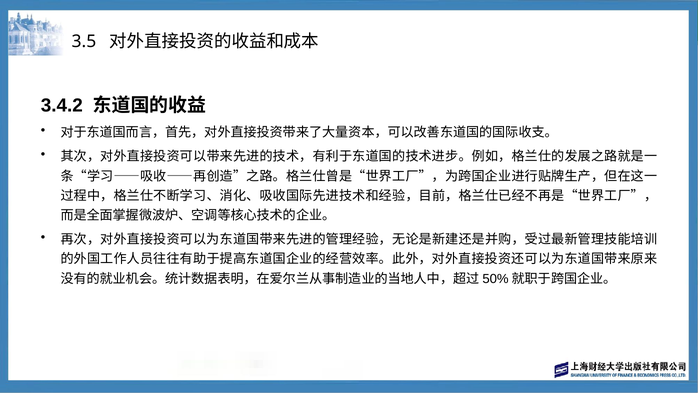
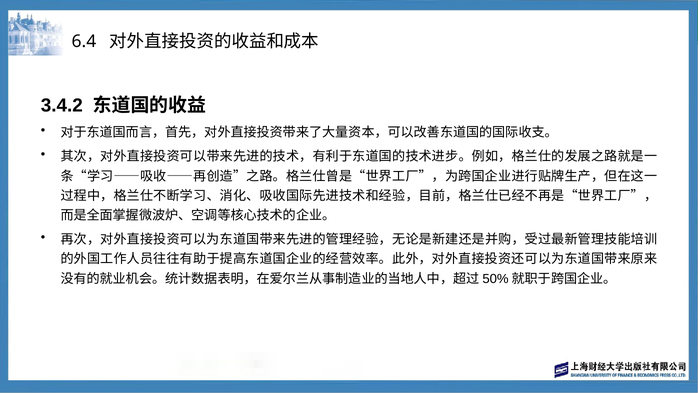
3.5: 3.5 -> 6.4
